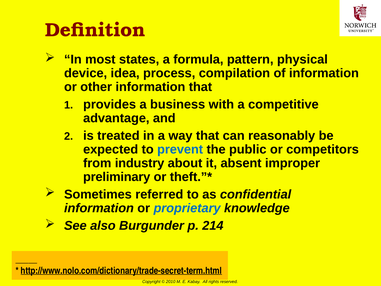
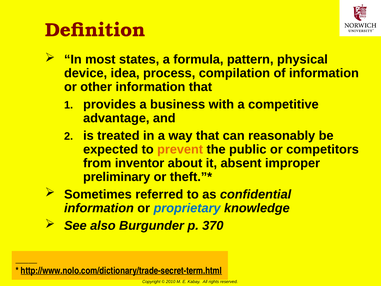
prevent colour: blue -> orange
industry: industry -> inventor
214: 214 -> 370
